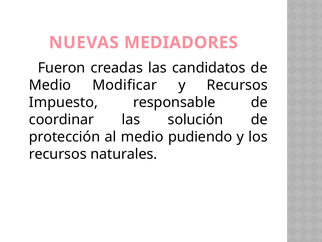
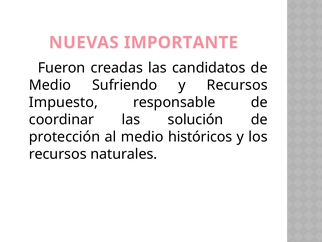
MEDIADORES: MEDIADORES -> IMPORTANTE
Modificar: Modificar -> Sufriendo
pudiendo: pudiendo -> históricos
